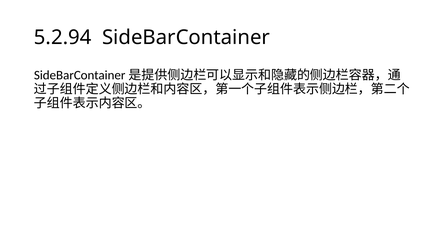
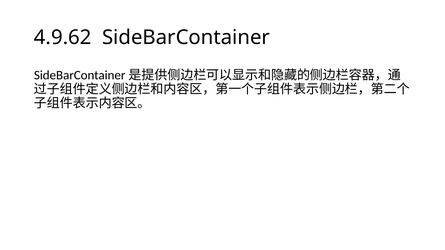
5.2.94: 5.2.94 -> 4.9.62
